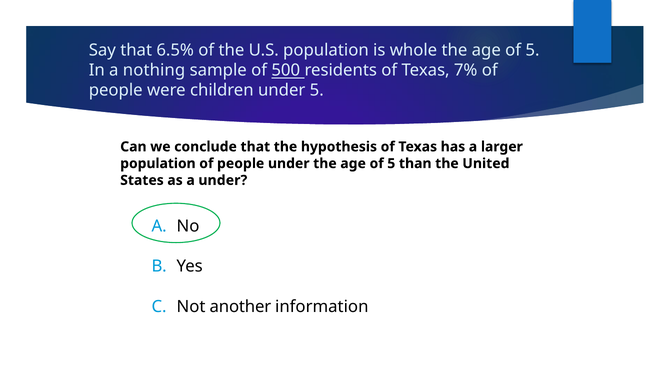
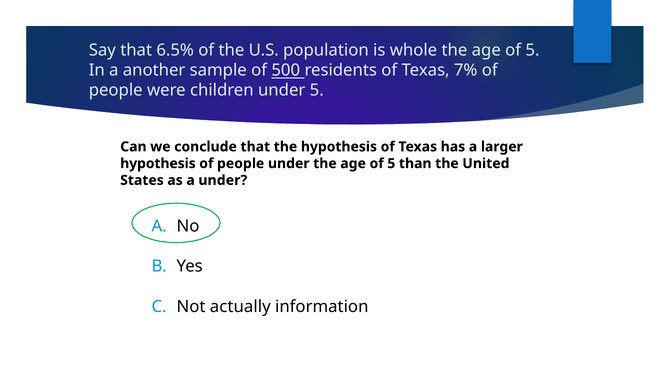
nothing: nothing -> another
population at (158, 163): population -> hypothesis
another: another -> actually
